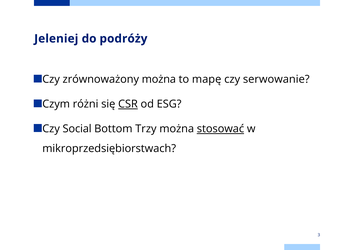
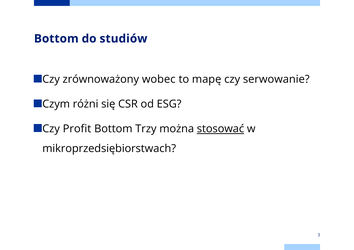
Jeleniej at (56, 39): Jeleniej -> Bottom
podróży: podróży -> studiów
zrównoważony można: można -> wobec
CSR underline: present -> none
Social: Social -> Profit
